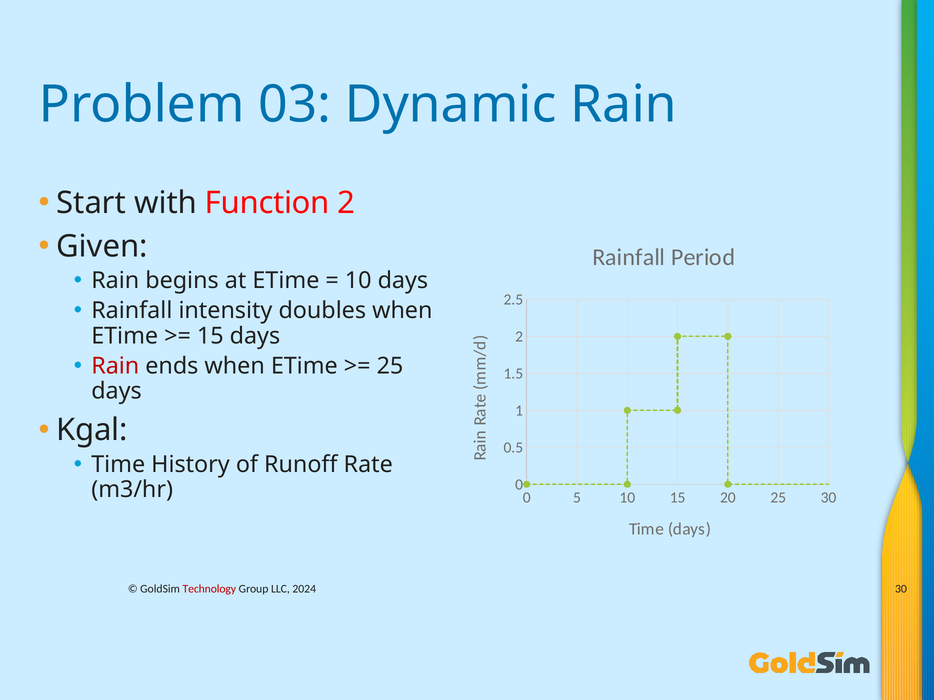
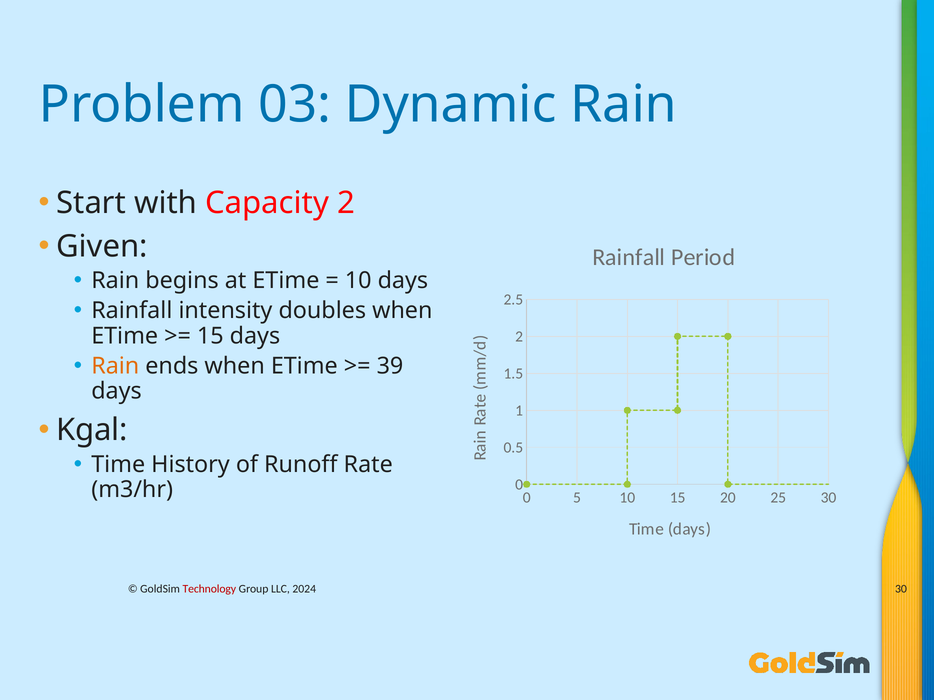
Function: Function -> Capacity
Rain at (115, 366) colour: red -> orange
25 at (390, 366): 25 -> 39
